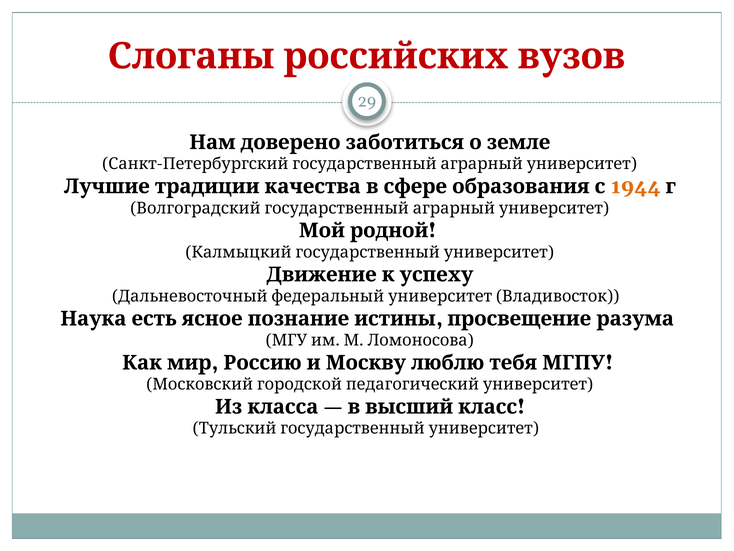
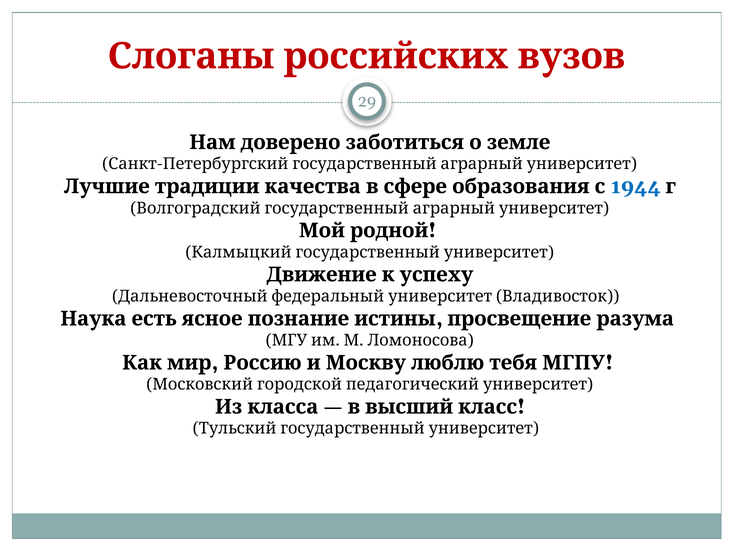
1944 colour: orange -> blue
